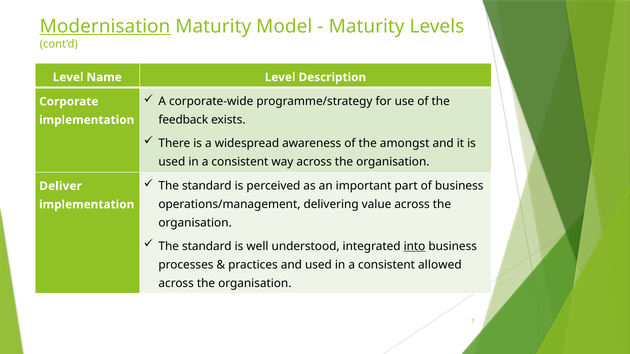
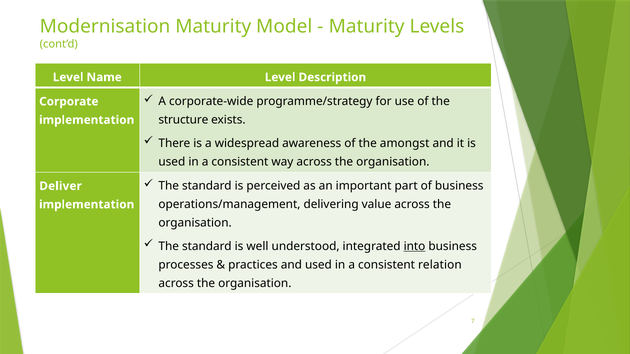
Modernisation underline: present -> none
feedback: feedback -> structure
allowed: allowed -> relation
